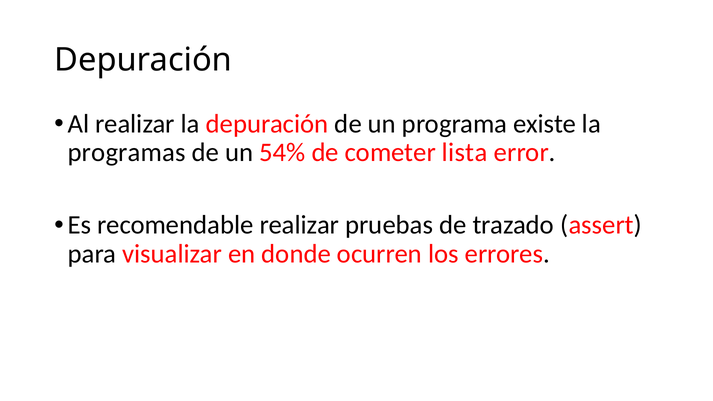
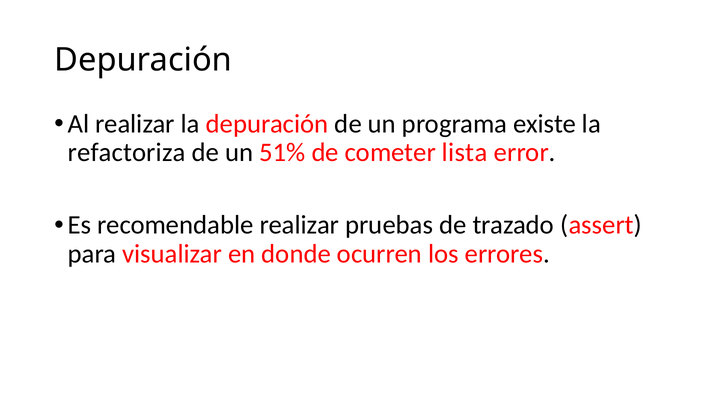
programas: programas -> refactoriza
54%: 54% -> 51%
